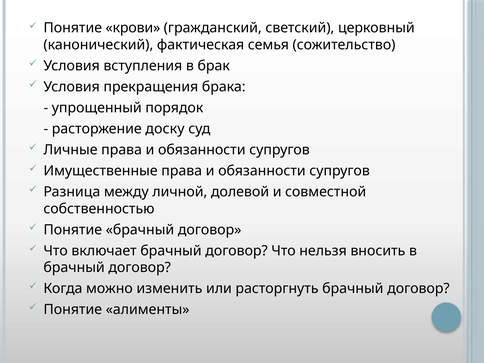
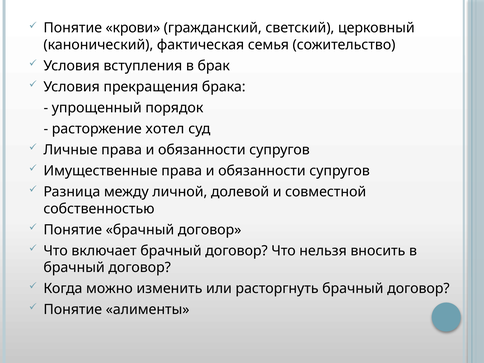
доску: доску -> хотел
